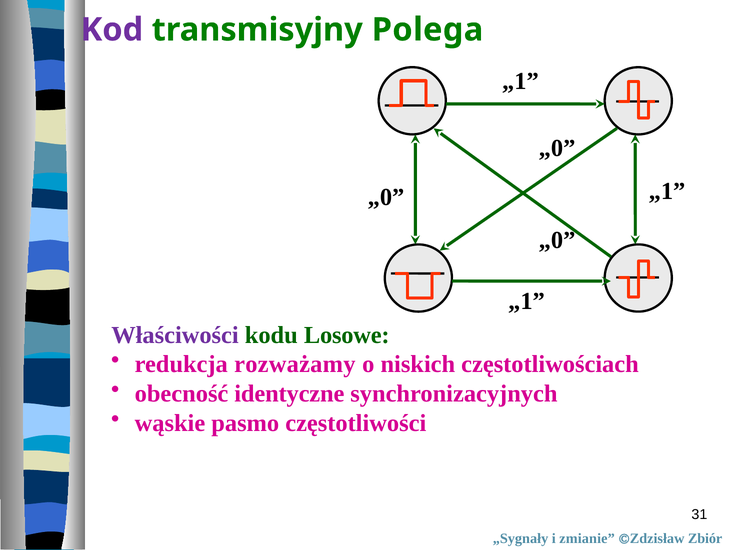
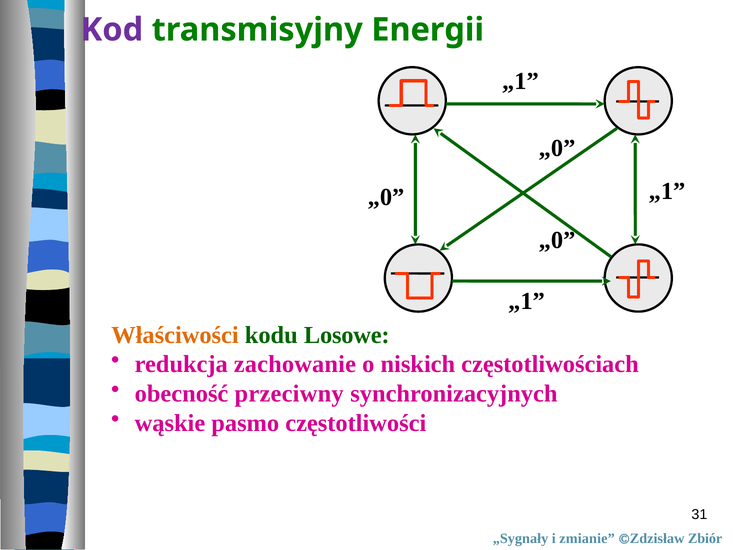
Polega: Polega -> Energii
Właściwości colour: purple -> orange
rozważamy: rozważamy -> zachowanie
identyczne: identyczne -> przeciwny
